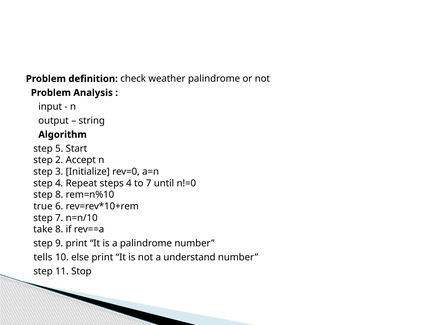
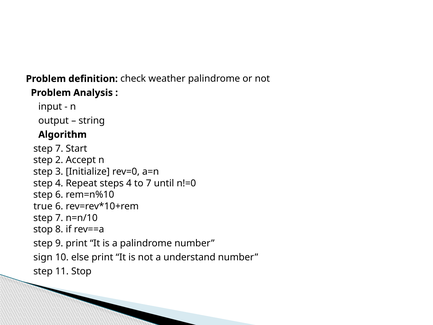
5 at (59, 148): 5 -> 7
step 8: 8 -> 6
take at (43, 229): take -> stop
tells: tells -> sign
